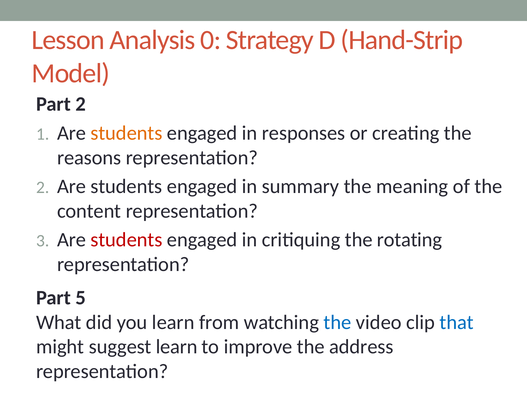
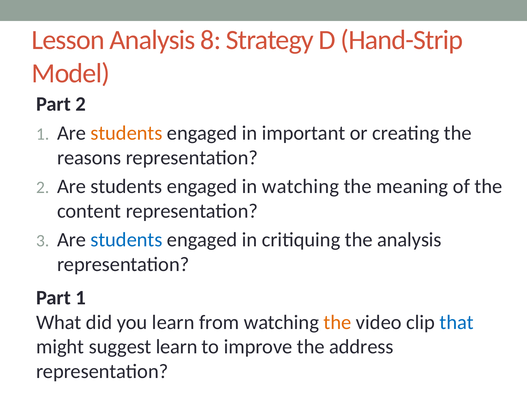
0: 0 -> 8
responses: responses -> important
in summary: summary -> watching
students at (126, 240) colour: red -> blue
the rotating: rotating -> analysis
Part 5: 5 -> 1
the at (337, 322) colour: blue -> orange
